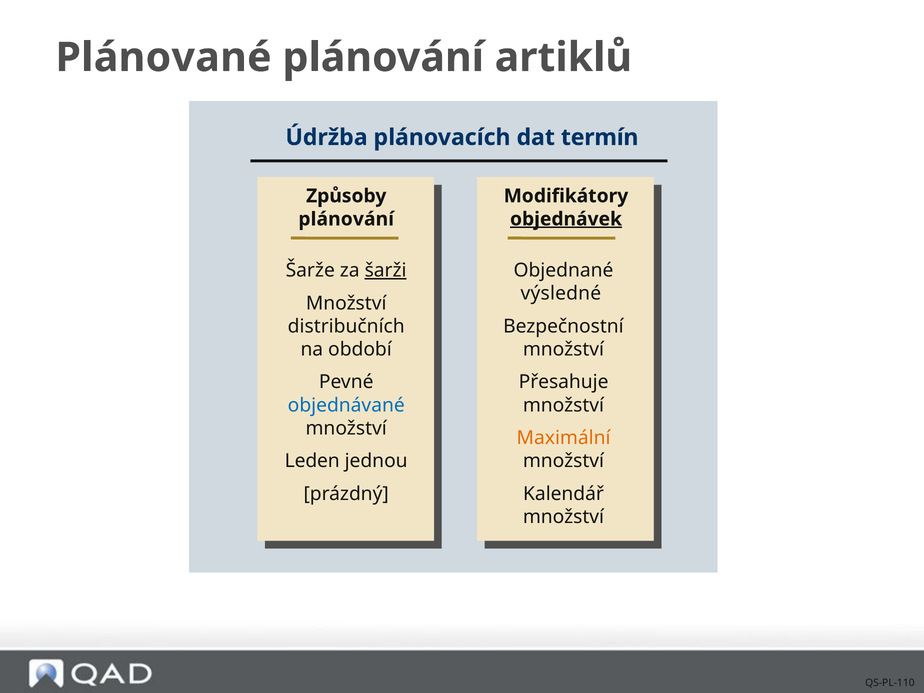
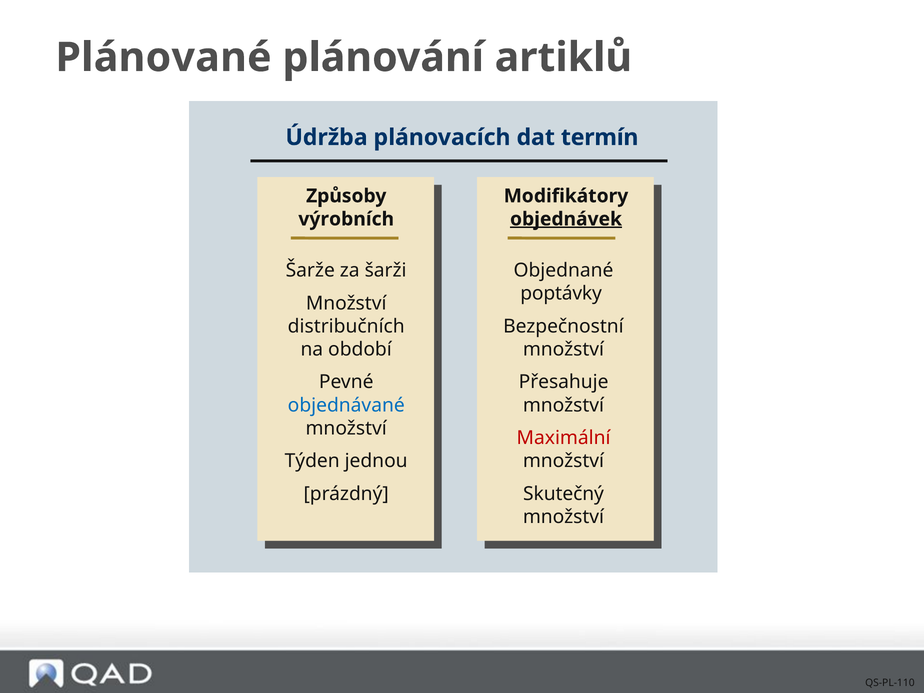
plánování at (346, 219): plánování -> výrobních
šarži underline: present -> none
výsledné: výsledné -> poptávky
Maximální colour: orange -> red
Leden: Leden -> Týden
Kalendář: Kalendář -> Skutečný
